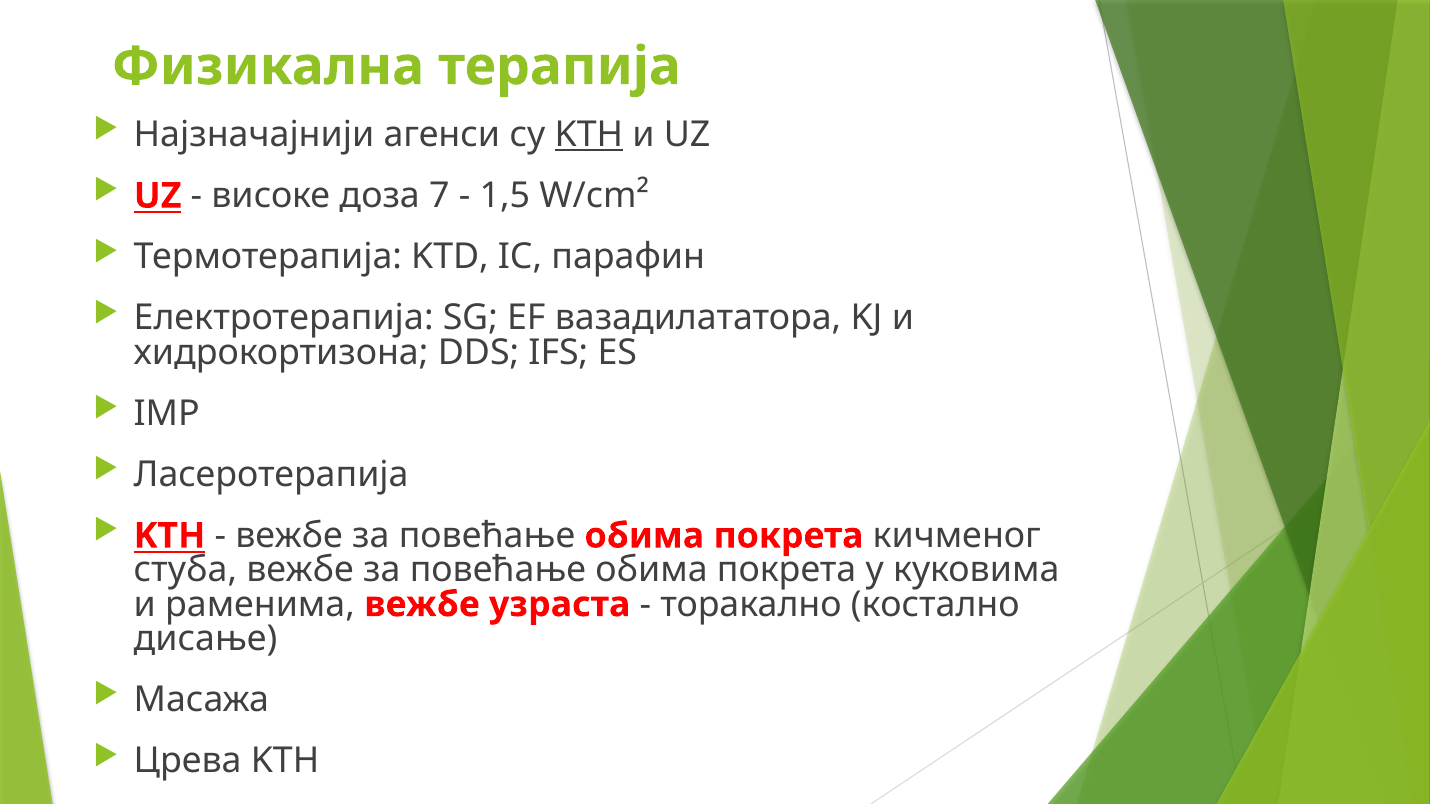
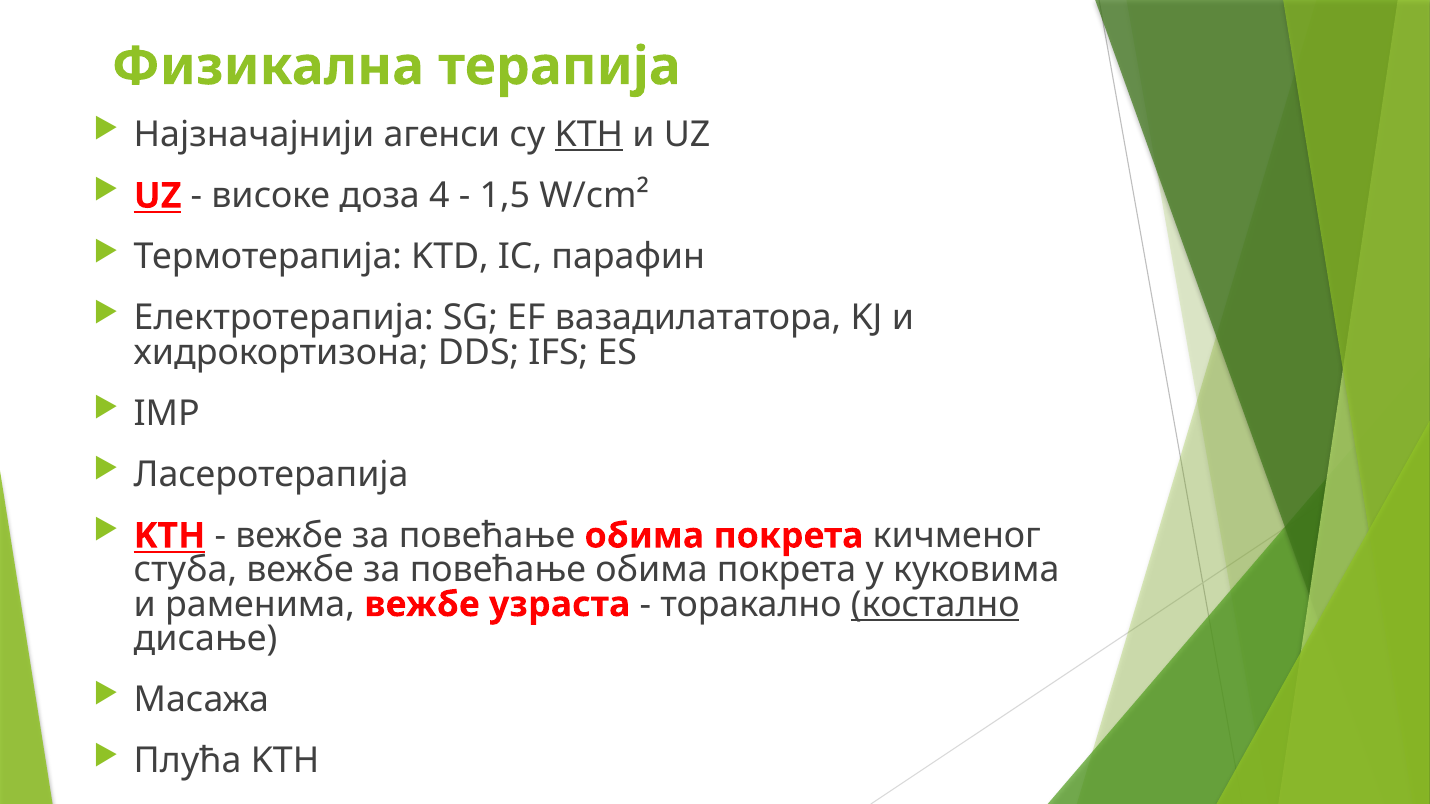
7: 7 -> 4
костално underline: none -> present
Црева: Црева -> Плућа
